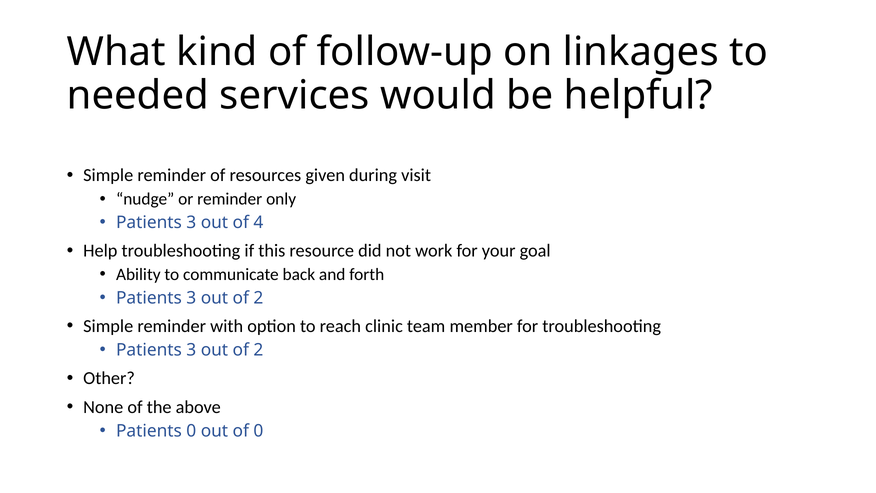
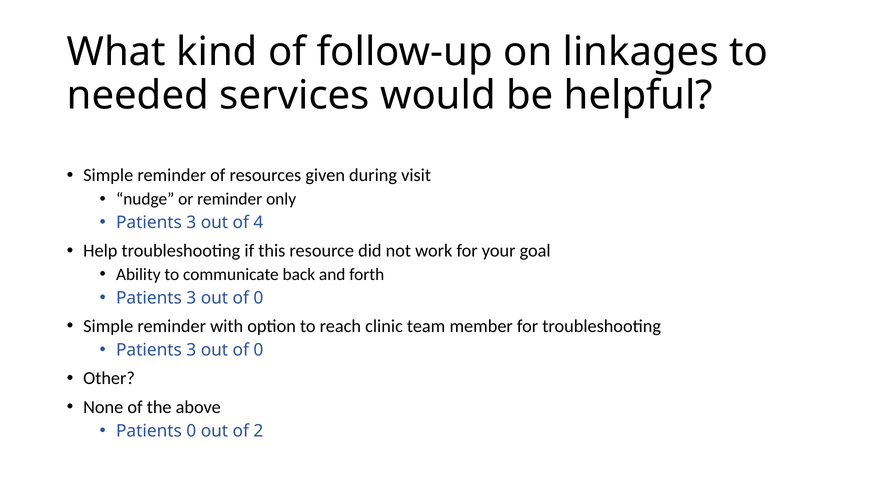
2 at (258, 298): 2 -> 0
2 at (258, 350): 2 -> 0
of 0: 0 -> 2
